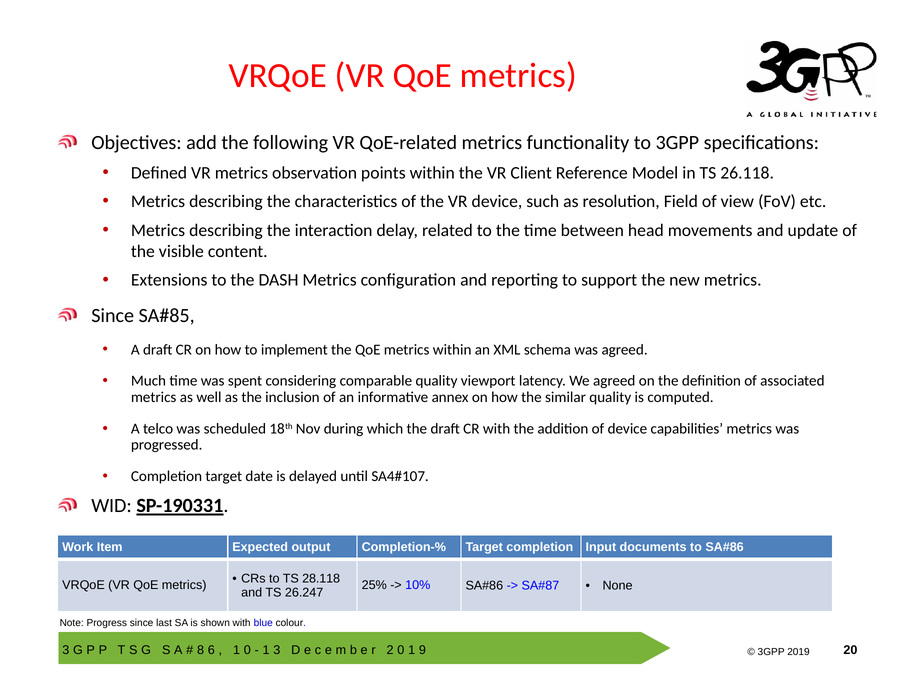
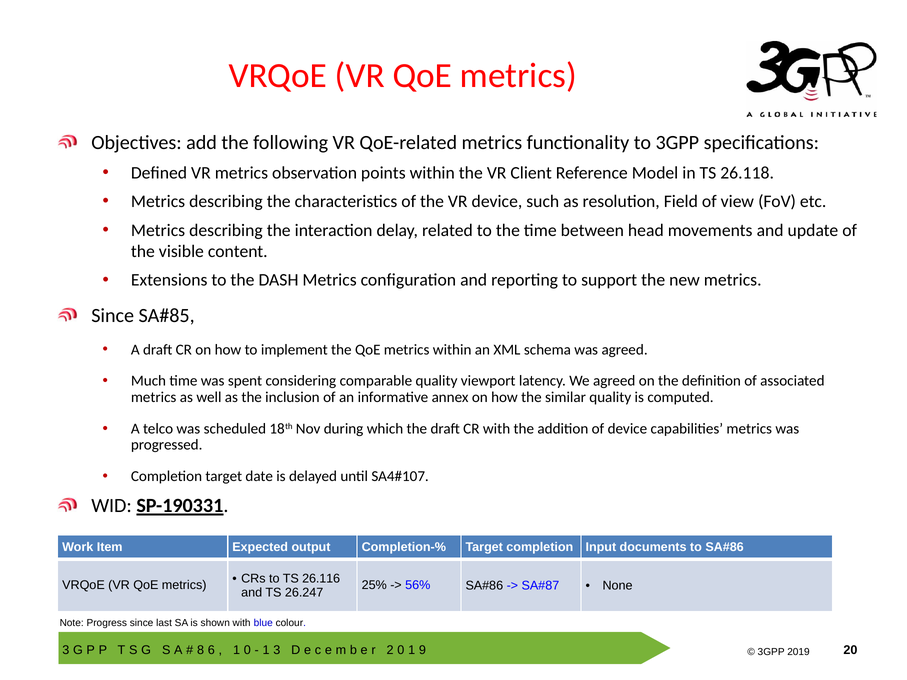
28.118: 28.118 -> 26.116
10%: 10% -> 56%
